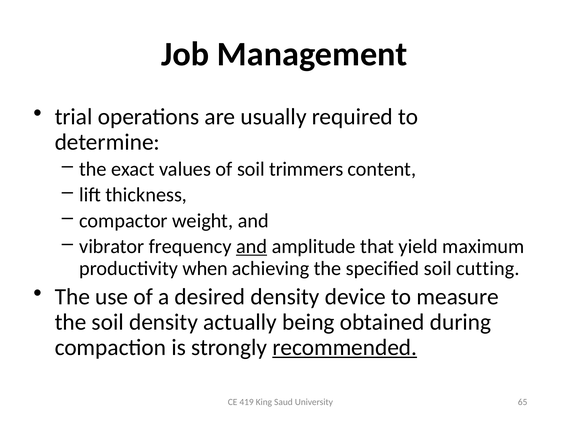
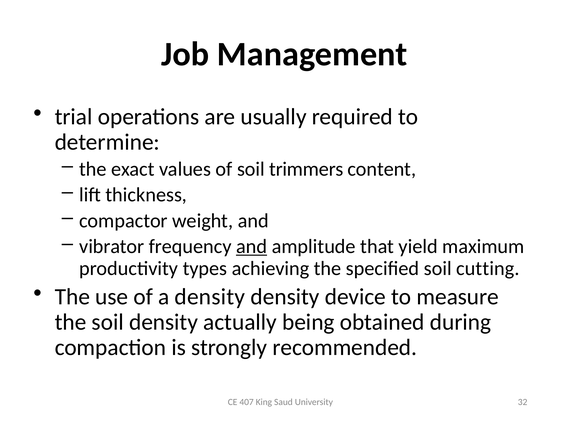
when: when -> types
a desired: desired -> density
recommended underline: present -> none
419: 419 -> 407
65: 65 -> 32
